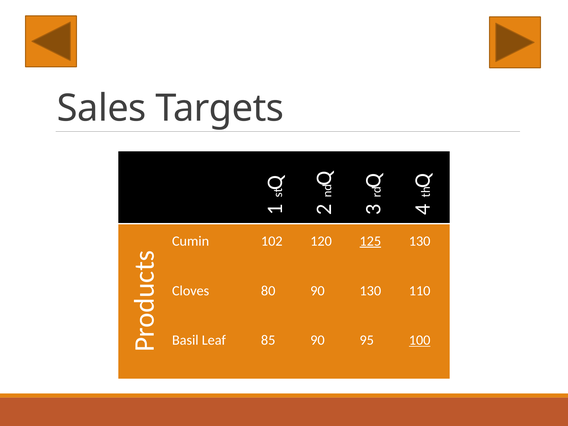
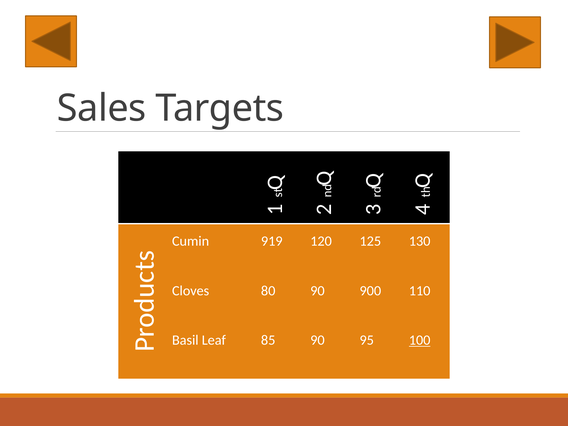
102: 102 -> 919
125 underline: present -> none
90 130: 130 -> 900
